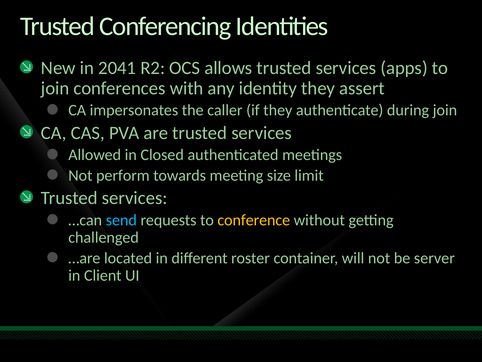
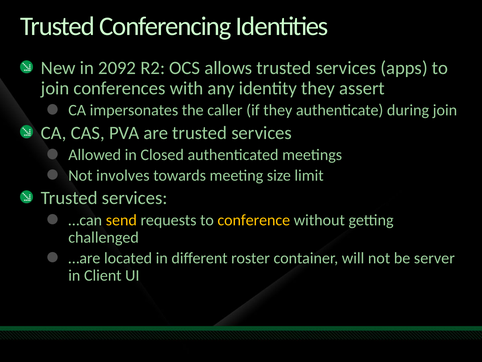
2041: 2041 -> 2092
perform: perform -> involves
send colour: light blue -> yellow
